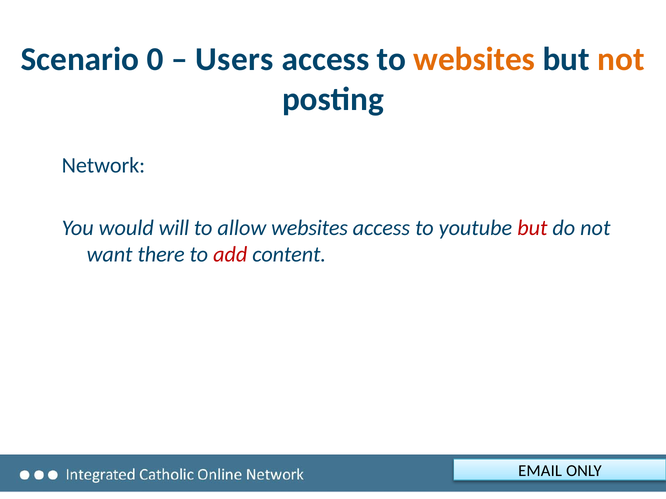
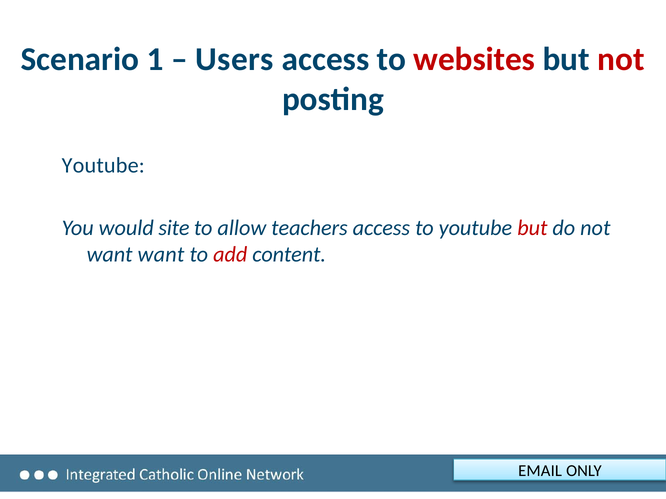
0: 0 -> 1
websites at (474, 60) colour: orange -> red
not at (621, 60) colour: orange -> red
Network at (103, 166): Network -> Youtube
will: will -> site
allow websites: websites -> teachers
want there: there -> want
